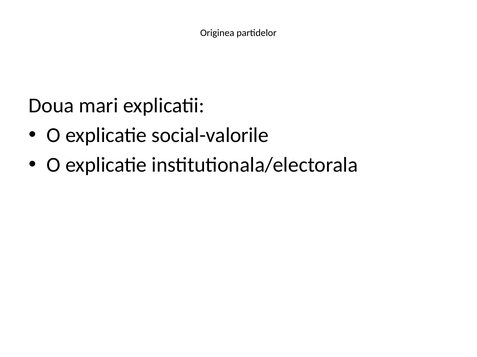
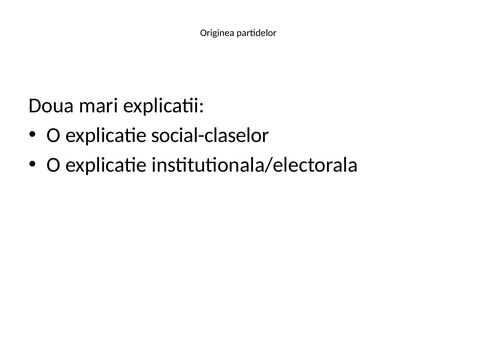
social-valorile: social-valorile -> social-claselor
